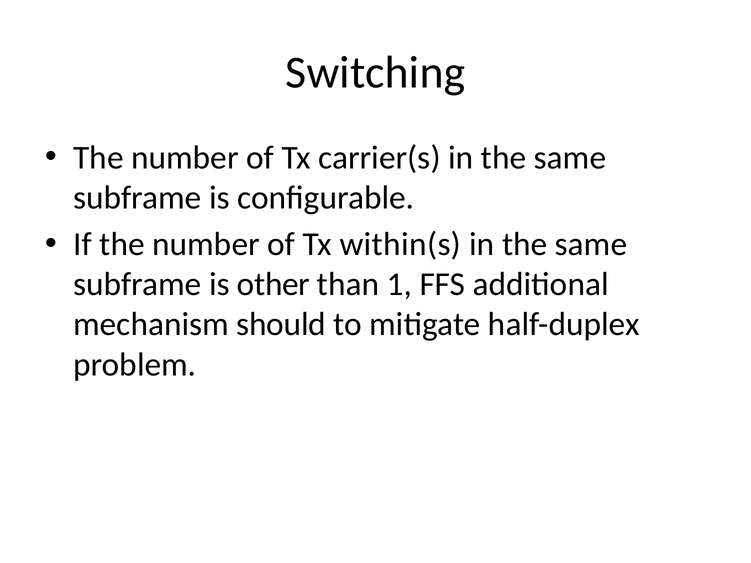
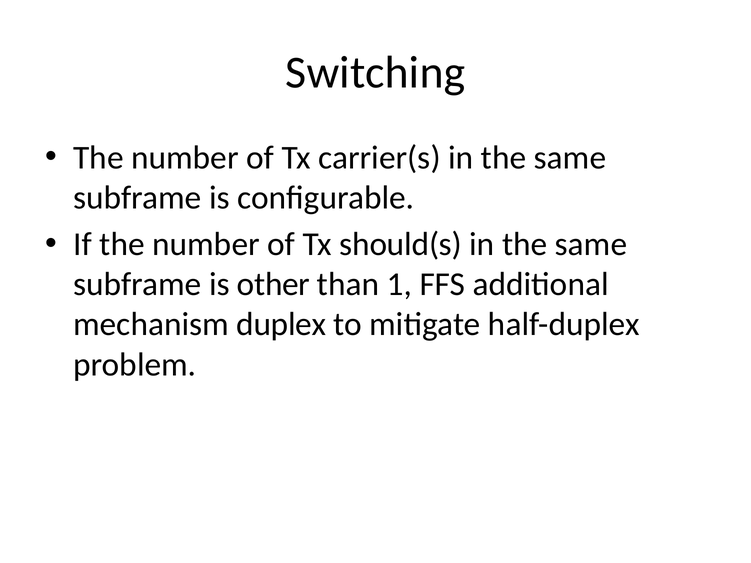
within(s: within(s -> should(s
should: should -> duplex
